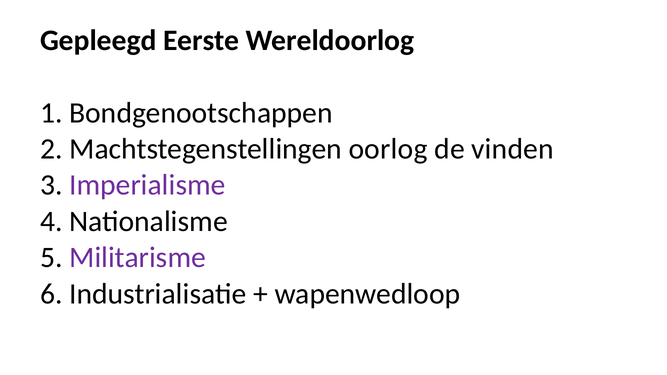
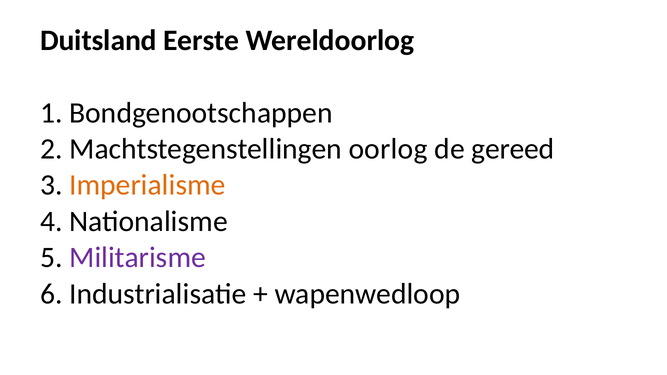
Gepleegd: Gepleegd -> Duitsland
vinden: vinden -> gereed
Imperialisme colour: purple -> orange
